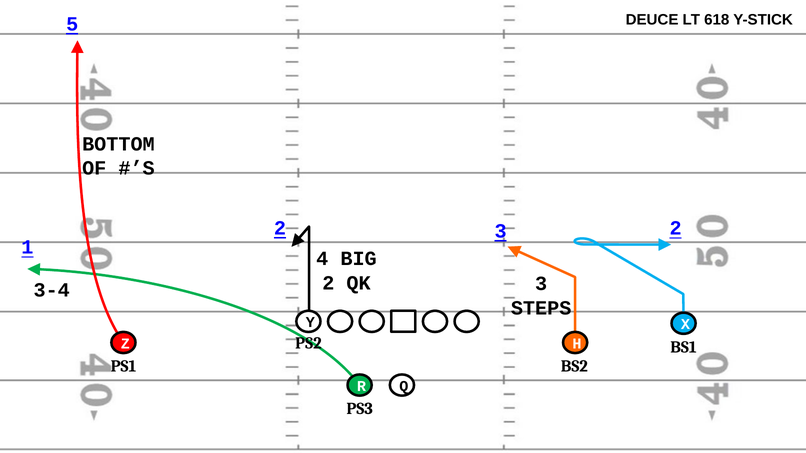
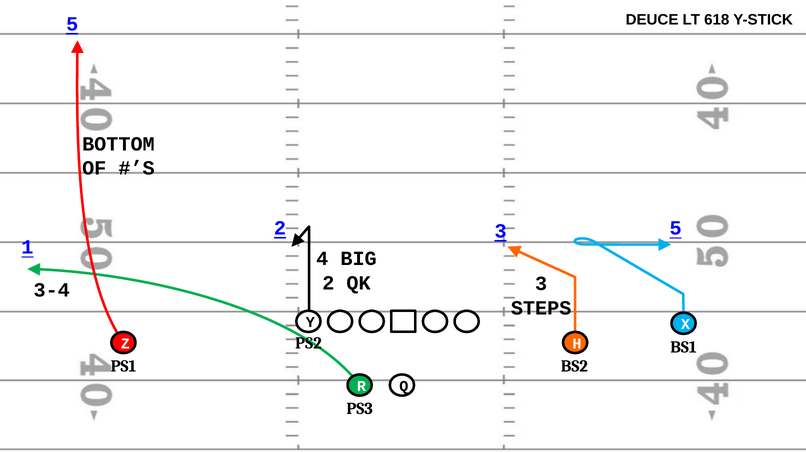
3 2: 2 -> 5
